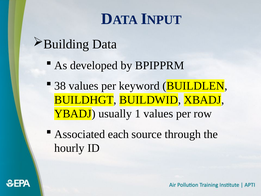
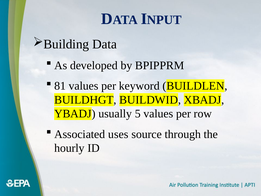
38: 38 -> 81
1: 1 -> 5
each: each -> uses
